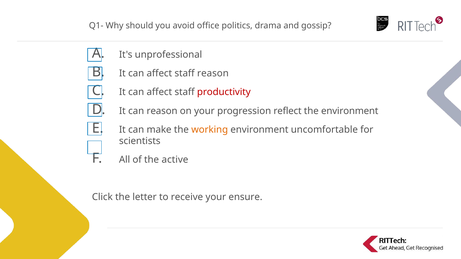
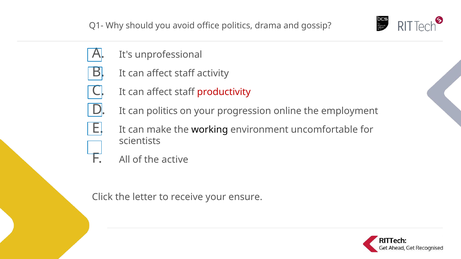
staff reason: reason -> activity
can reason: reason -> politics
reflect: reflect -> online
the environment: environment -> employment
working colour: orange -> black
